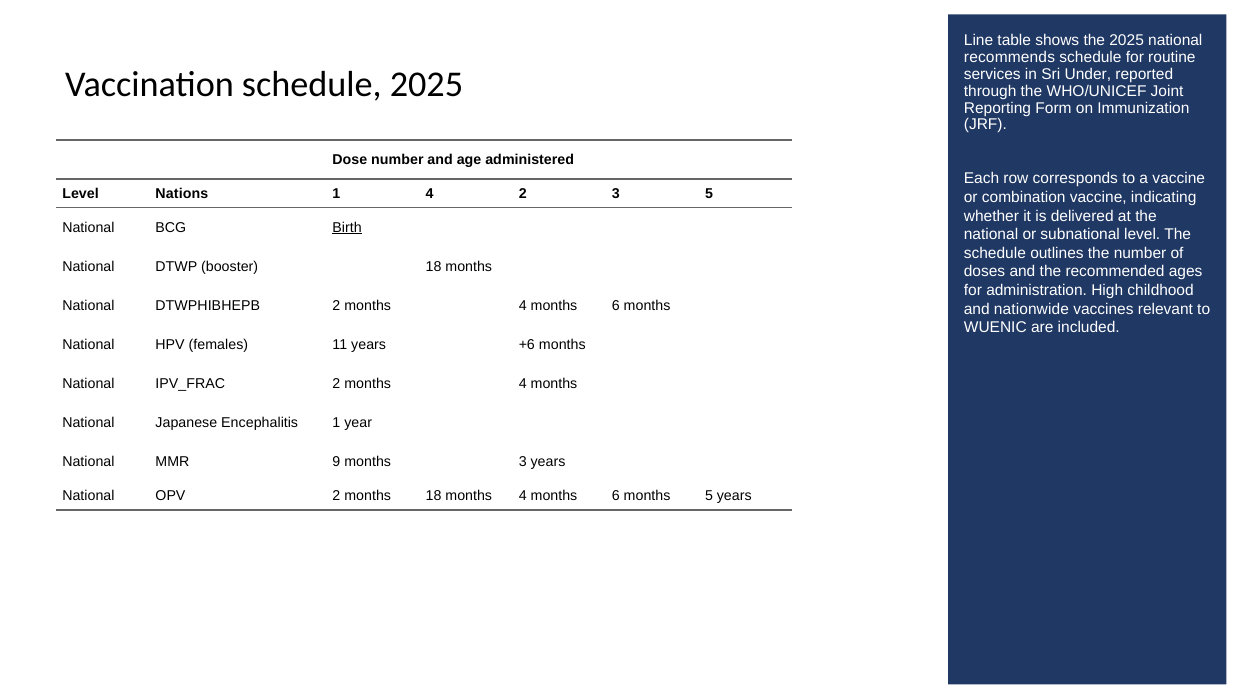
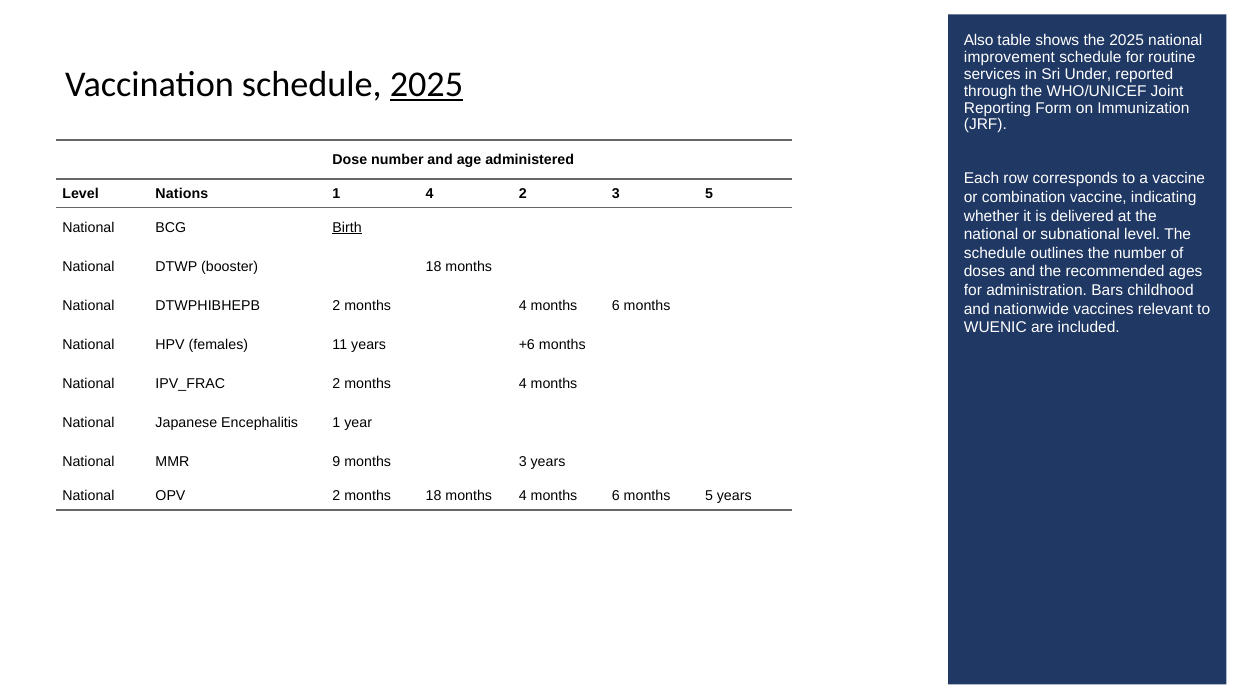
Line: Line -> Also
recommends: recommends -> improvement
2025 at (426, 85) underline: none -> present
High: High -> Bars
